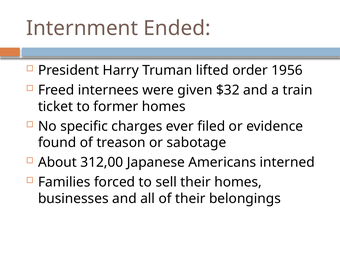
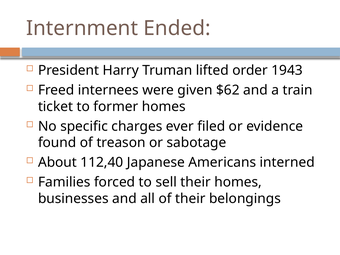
1956: 1956 -> 1943
$32: $32 -> $62
312,00: 312,00 -> 112,40
